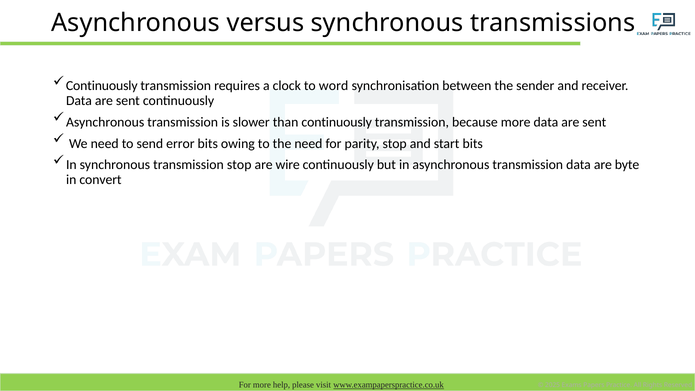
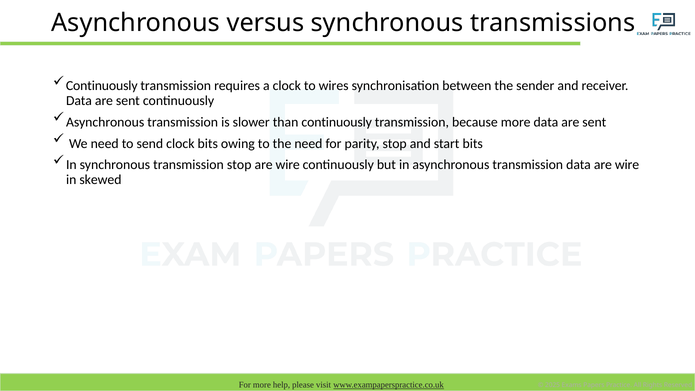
word: word -> wires
send error: error -> clock
data are byte: byte -> wire
convert: convert -> skewed
